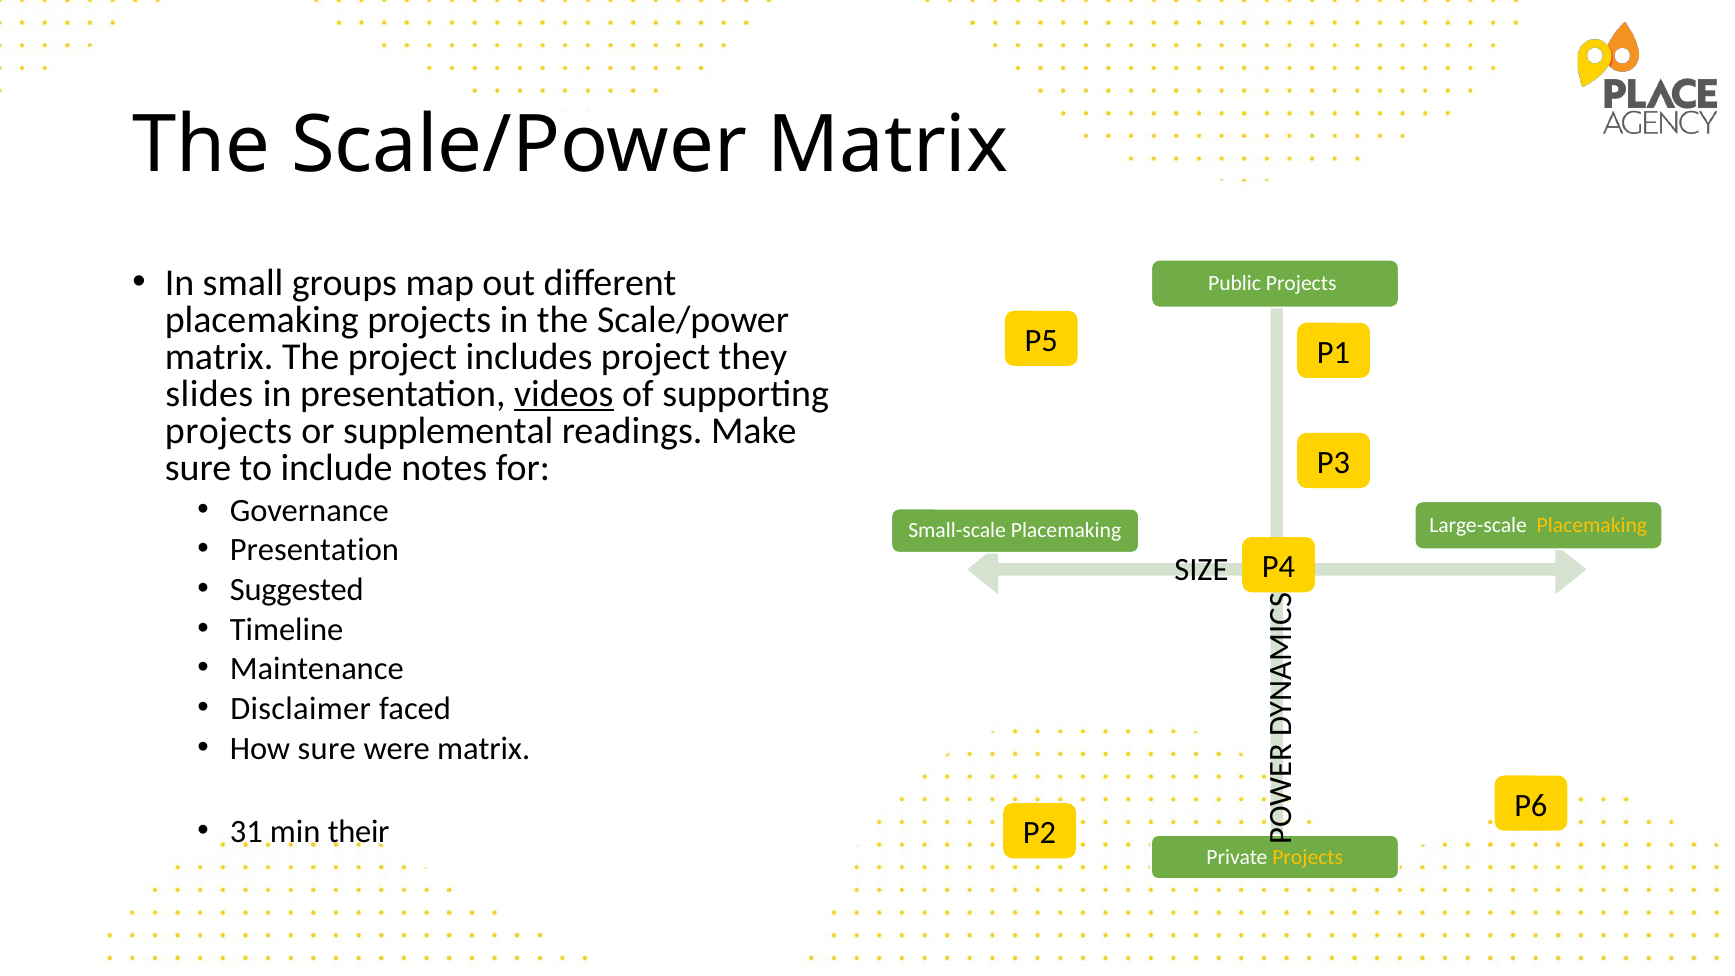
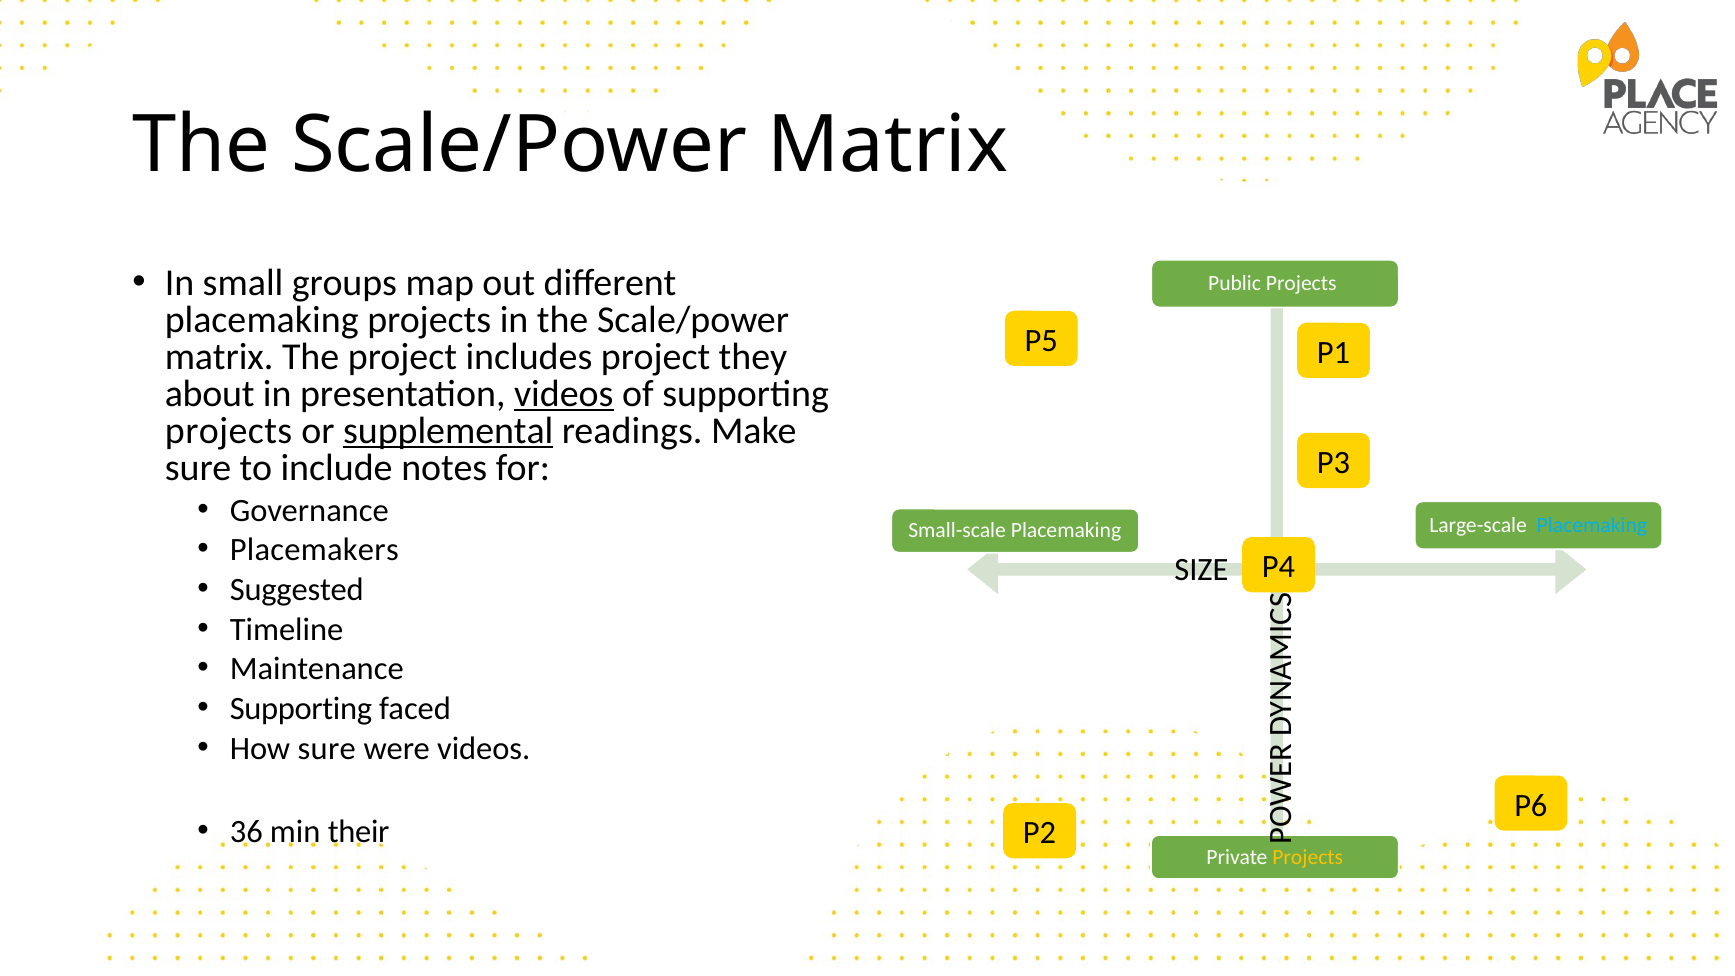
slides: slides -> about
supplemental underline: none -> present
Placemaking at (1592, 525) colour: yellow -> light blue
Presentation at (314, 550): Presentation -> Placemakers
Disclaimer at (301, 709): Disclaimer -> Supporting
were matrix: matrix -> videos
31: 31 -> 36
